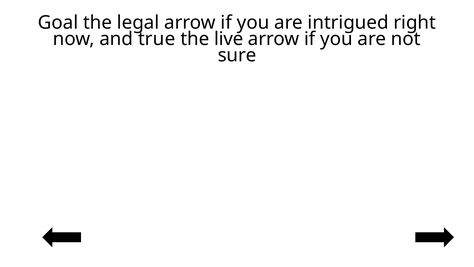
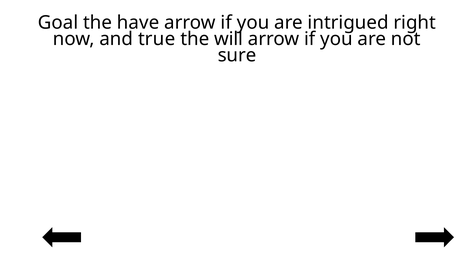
legal: legal -> have
live: live -> will
